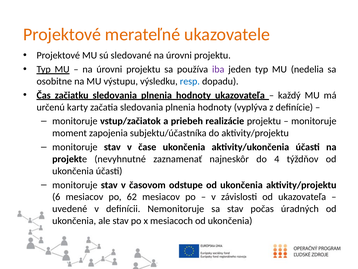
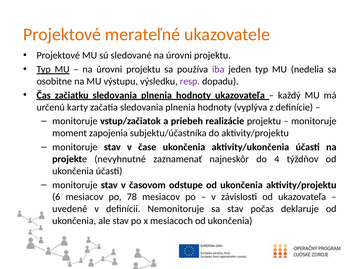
resp colour: blue -> purple
62: 62 -> 78
úradných: úradných -> deklaruje
